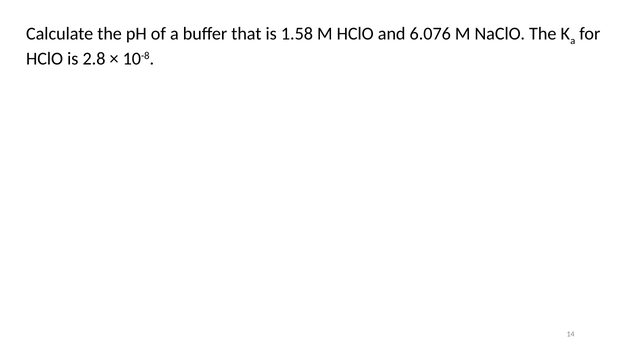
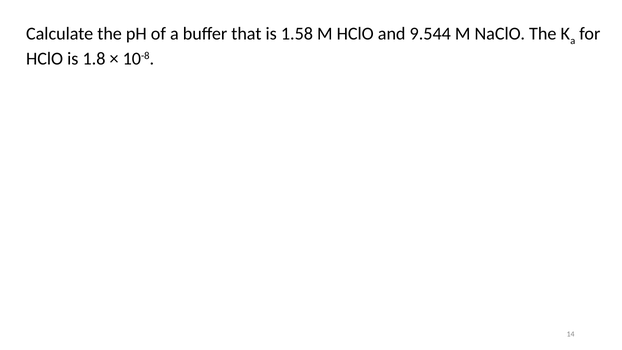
6.076: 6.076 -> 9.544
2.8: 2.8 -> 1.8
